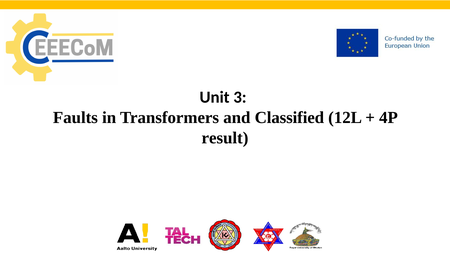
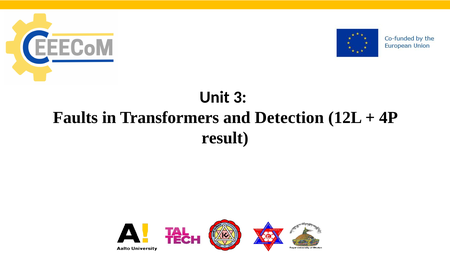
Classified: Classified -> Detection
